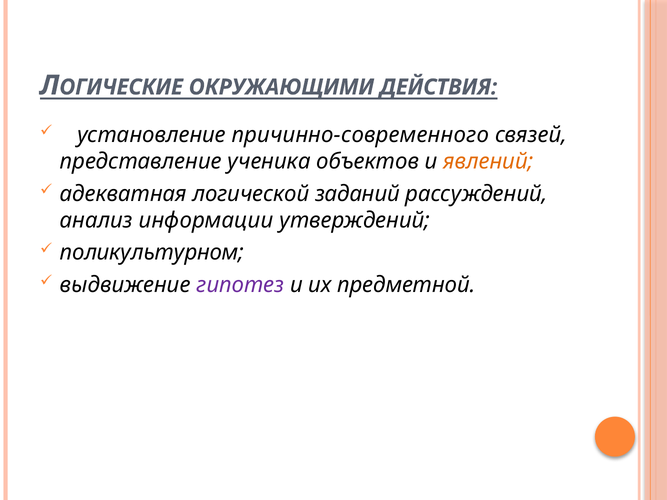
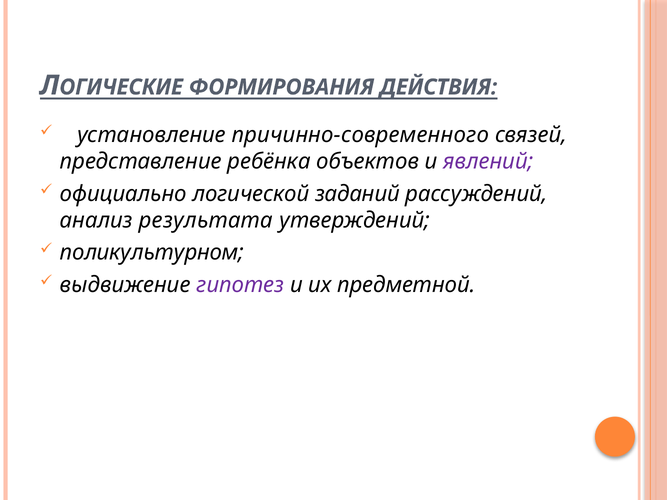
ОКРУЖАЮЩИМИ: ОКРУЖАЮЩИМИ -> ФОРМИРОВАНИЯ
ученика: ученика -> ребёнка
явлений colour: orange -> purple
адекватная: адекватная -> официально
информации: информации -> результата
